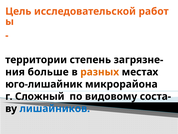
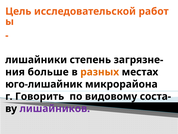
территории: территории -> лишайники
Сложный: Сложный -> Говорить
лишайников colour: blue -> purple
